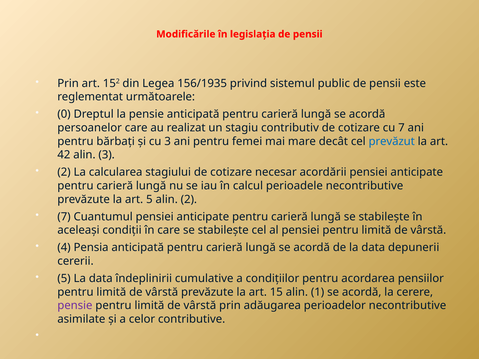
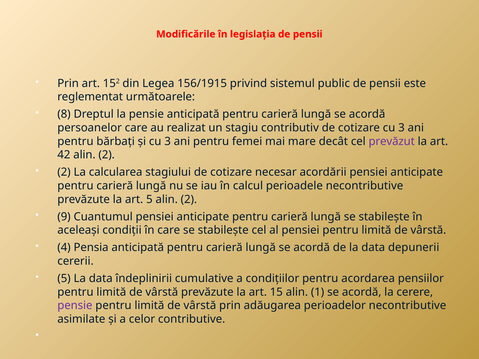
156/1935: 156/1935 -> 156/1915
0: 0 -> 8
cotizare cu 7: 7 -> 3
prevăzut colour: blue -> purple
42 alin 3: 3 -> 2
7 at (64, 217): 7 -> 9
